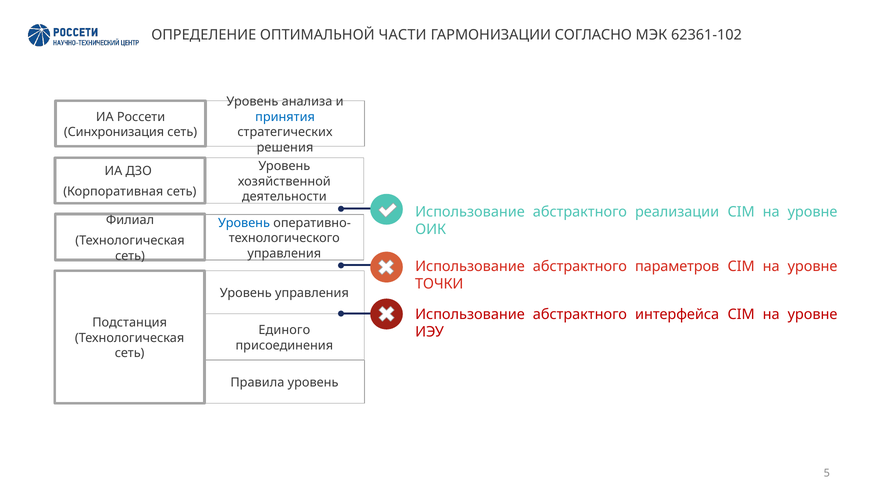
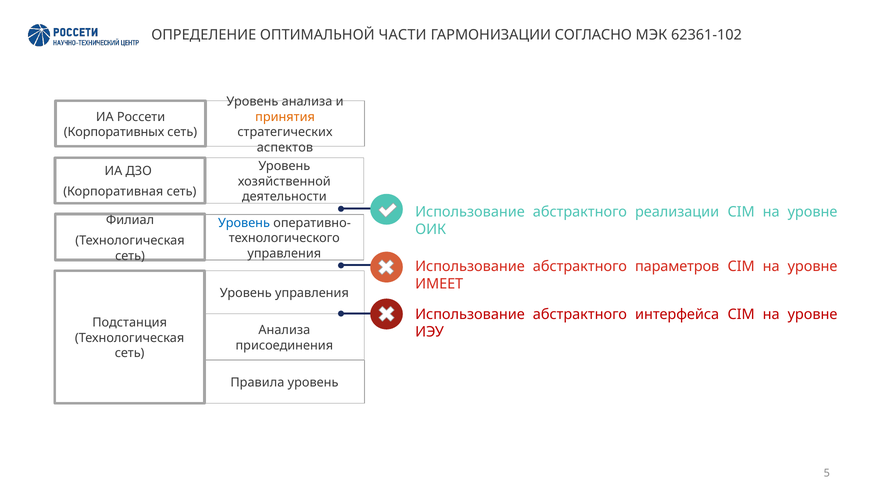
принятия colour: blue -> orange
Синхронизация: Синхронизация -> Корпоративных
решения: решения -> аспектов
ТОЧКИ: ТОЧКИ -> ИМЕЕТ
Единого at (284, 330): Единого -> Анализа
